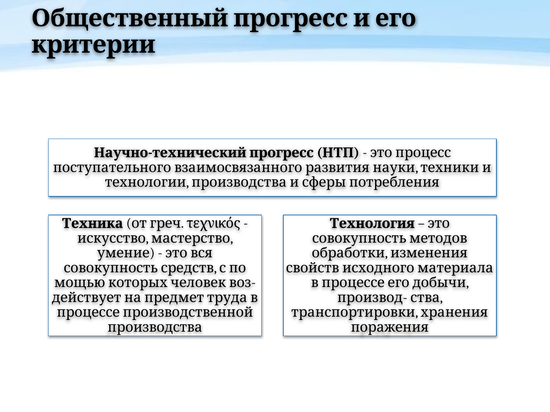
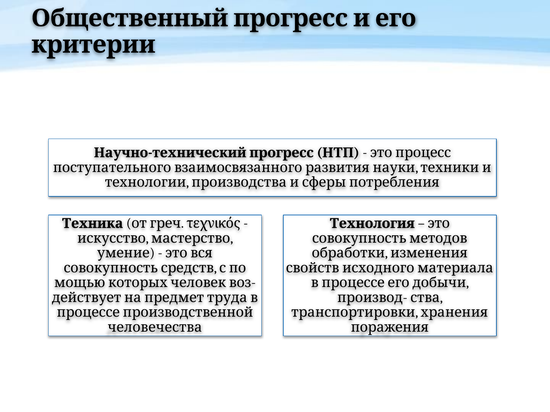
производства: производства -> человечества
